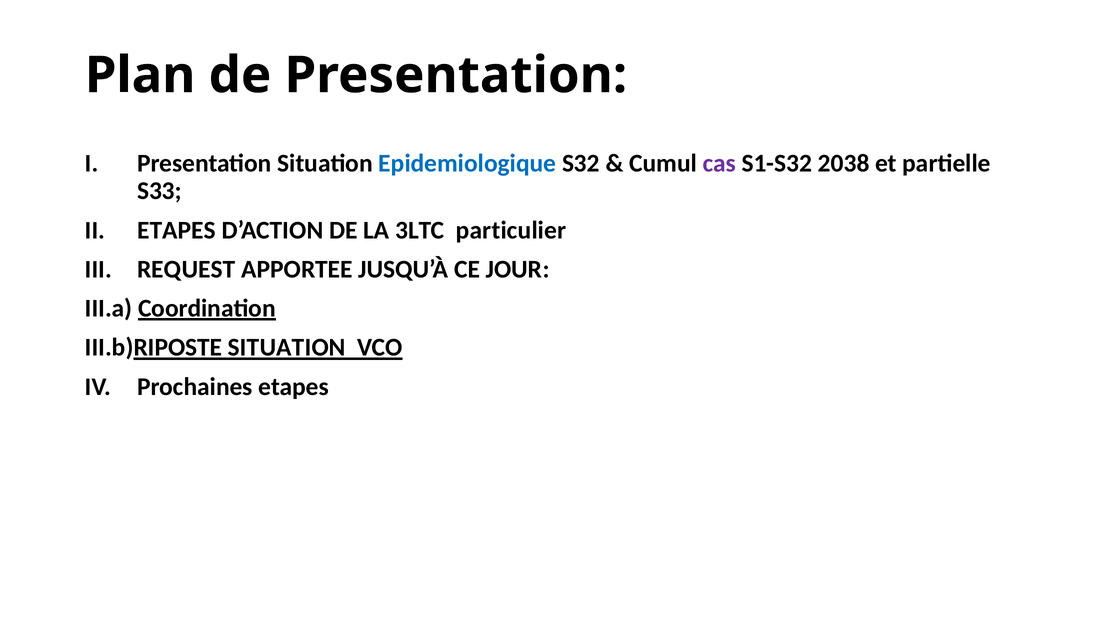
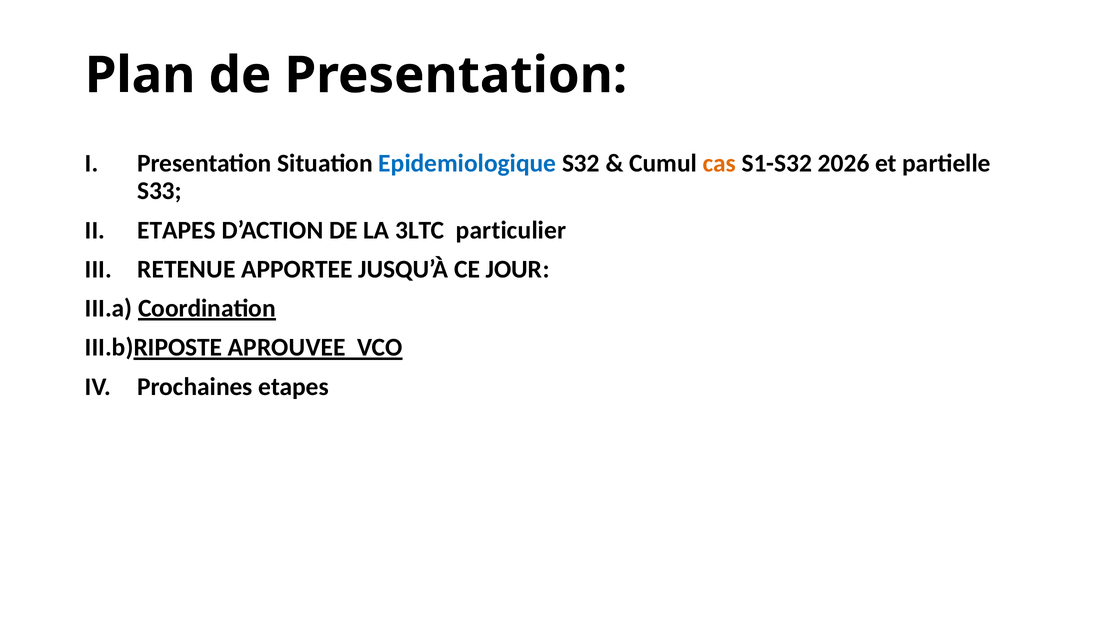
cas colour: purple -> orange
2038: 2038 -> 2026
REQUEST: REQUEST -> RETENUE
III.b)RIPOSTE SITUATION: SITUATION -> APROUVEE
